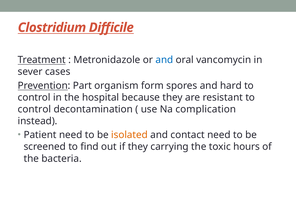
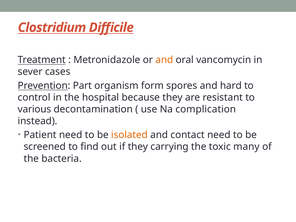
and at (164, 60) colour: blue -> orange
control at (34, 109): control -> various
hours: hours -> many
